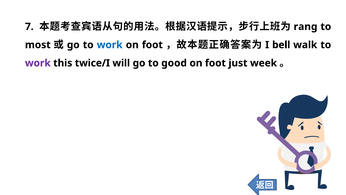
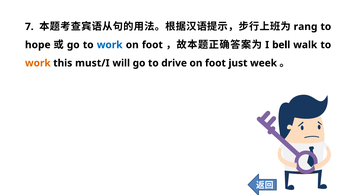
most: most -> hope
work at (38, 63) colour: purple -> orange
twice/I: twice/I -> must/I
good: good -> drive
